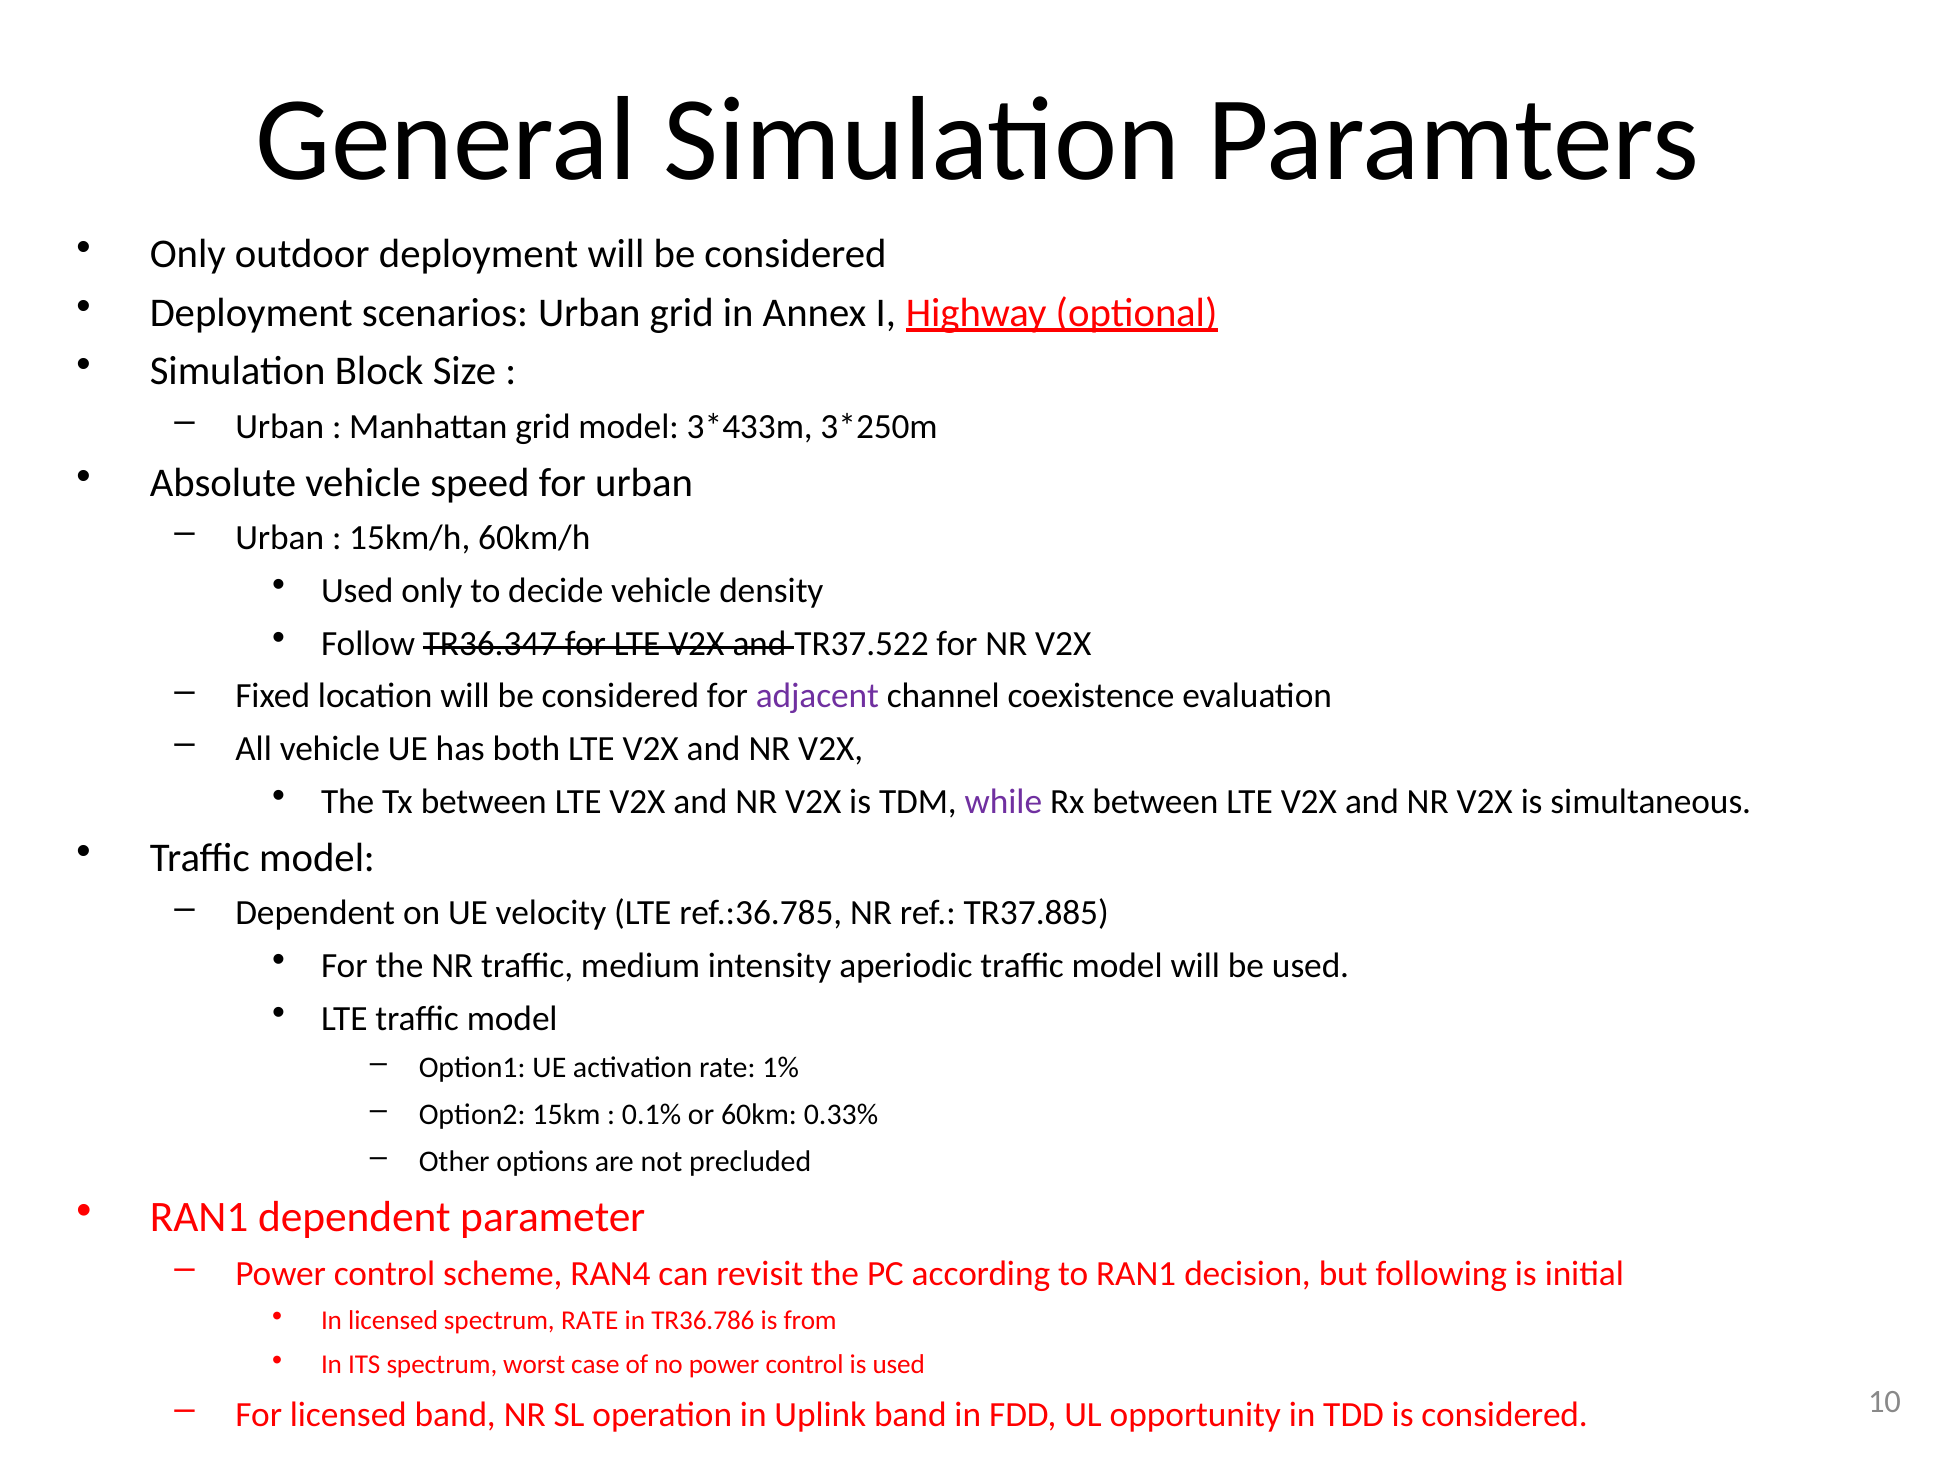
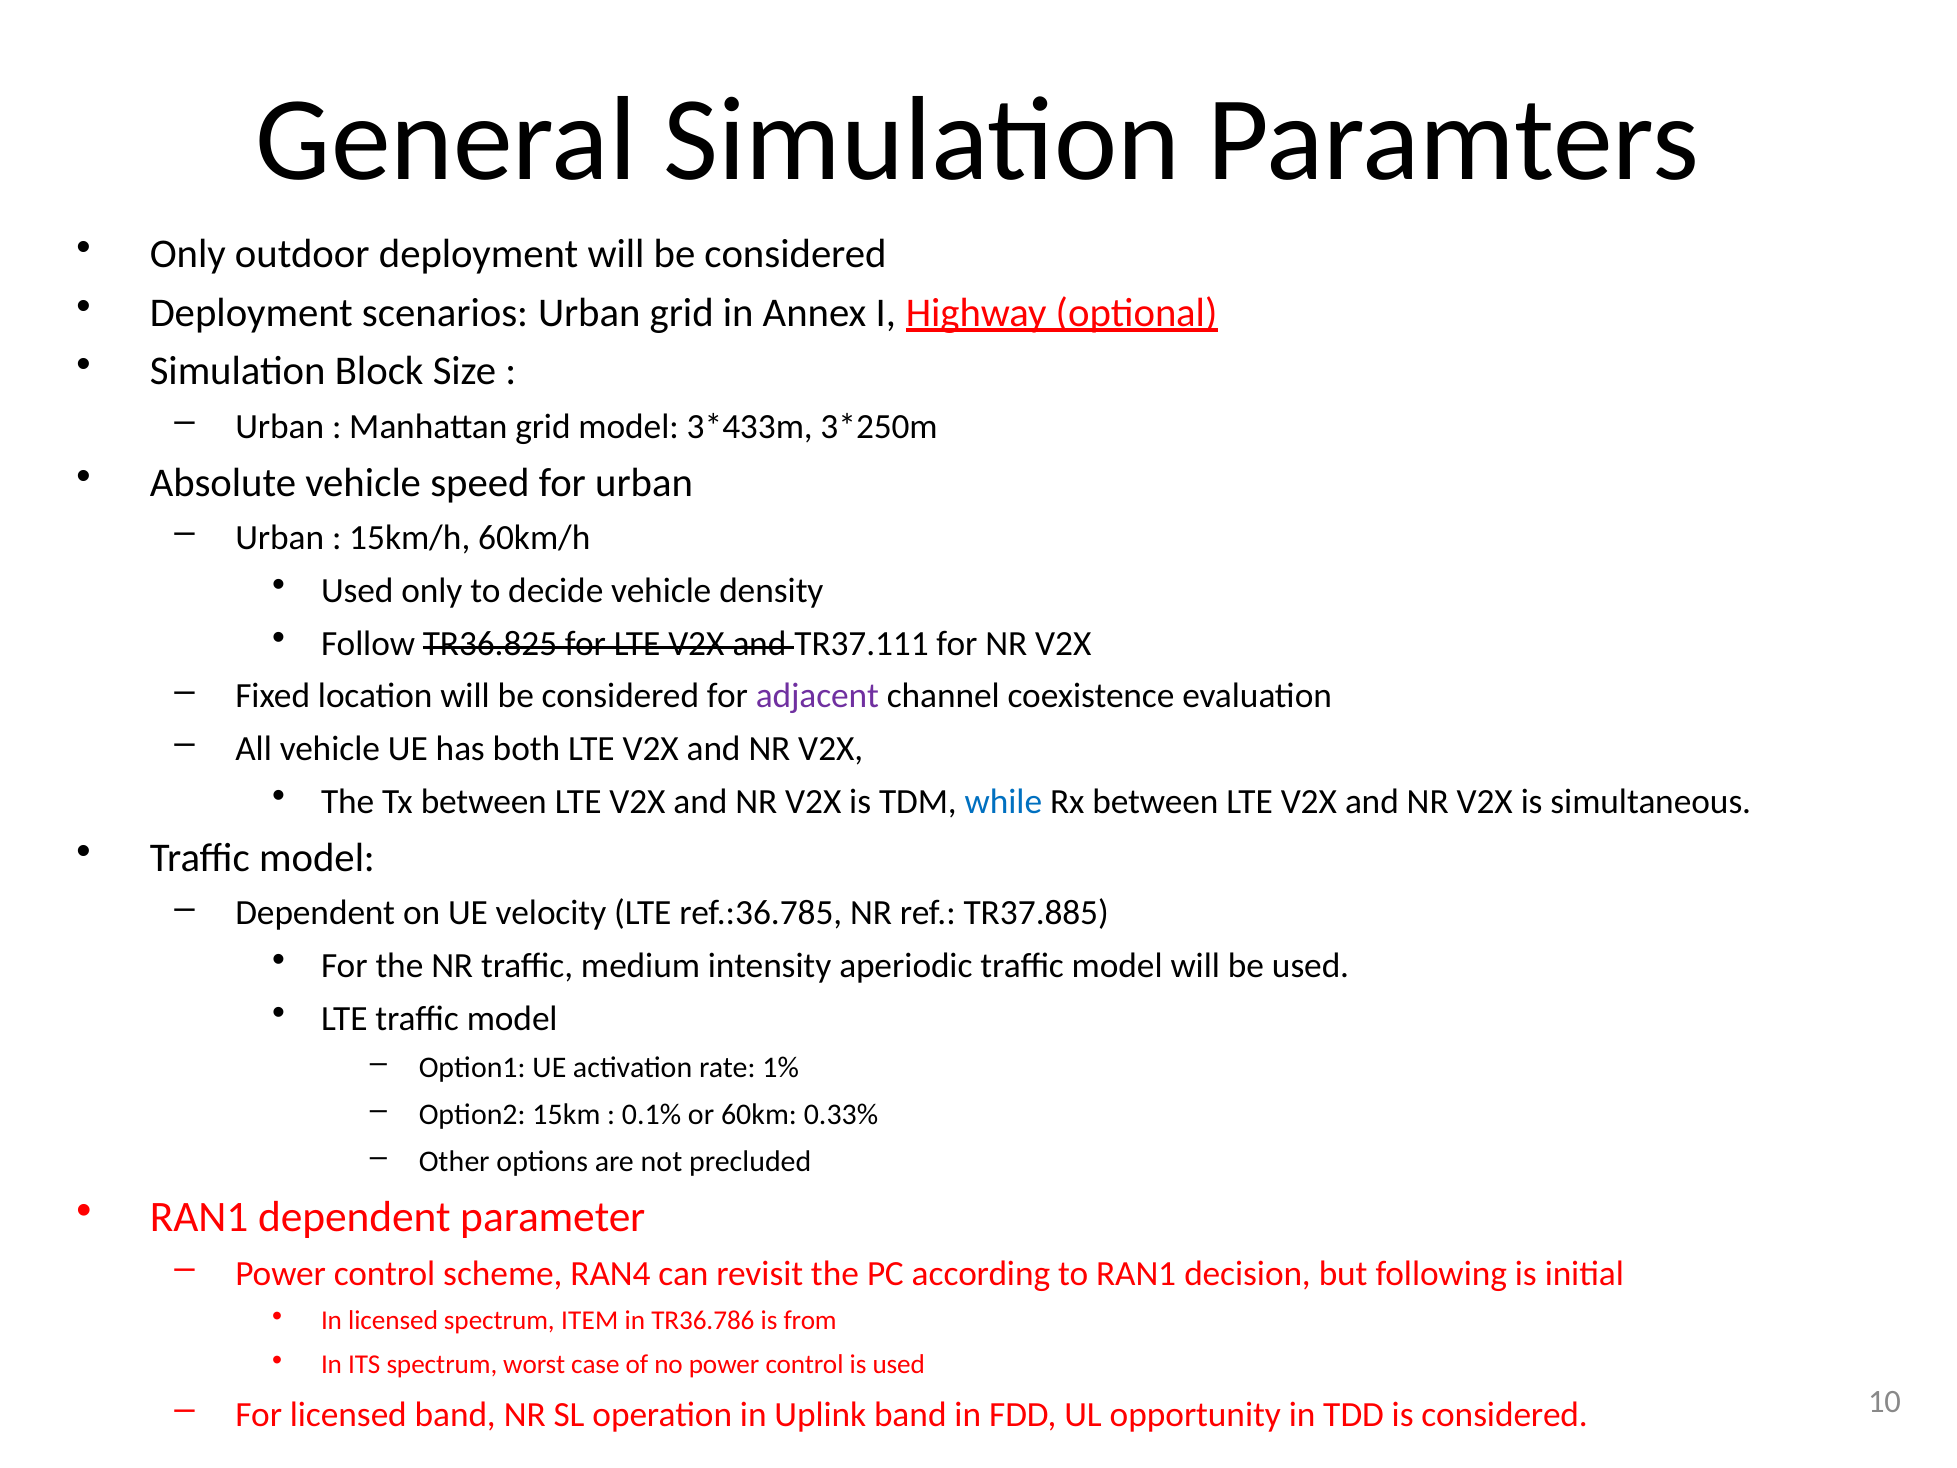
TR36.347: TR36.347 -> TR36.825
TR37.522: TR37.522 -> TR37.111
while colour: purple -> blue
spectrum RATE: RATE -> ITEM
